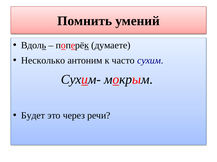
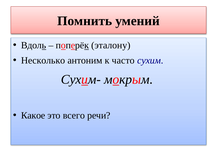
думаете: думаете -> эталону
Будет: Будет -> Какое
через: через -> всего
